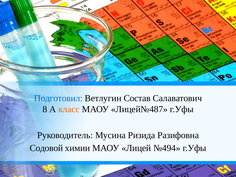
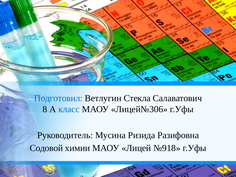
Состав: Состав -> Стекла
класс colour: orange -> blue
Лицей№487: Лицей№487 -> Лицей№306
№494: №494 -> №918
